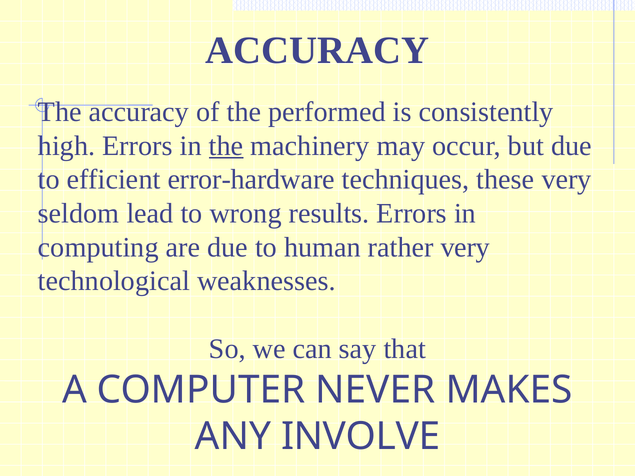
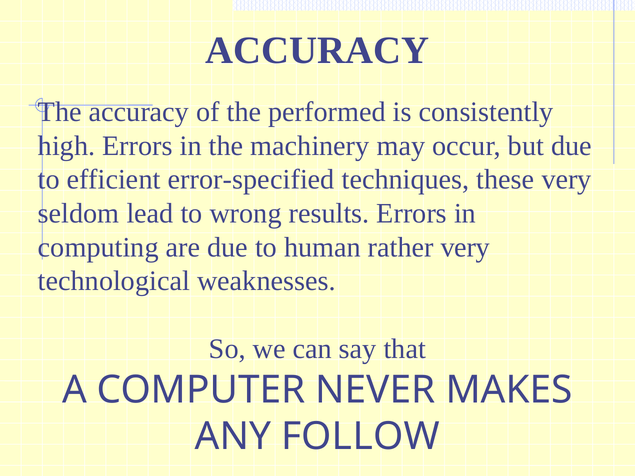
the at (226, 146) underline: present -> none
error-hardware: error-hardware -> error-specified
INVOLVE: INVOLVE -> FOLLOW
